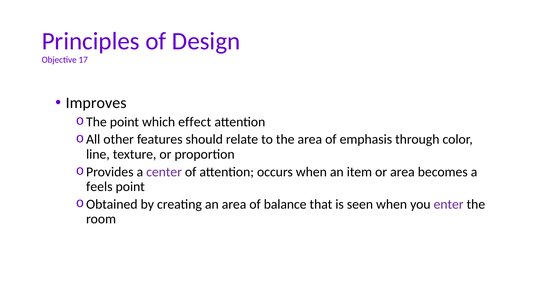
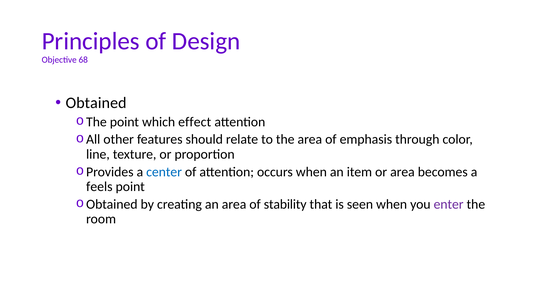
17: 17 -> 68
Improves at (96, 103): Improves -> Obtained
center colour: purple -> blue
balance: balance -> stability
